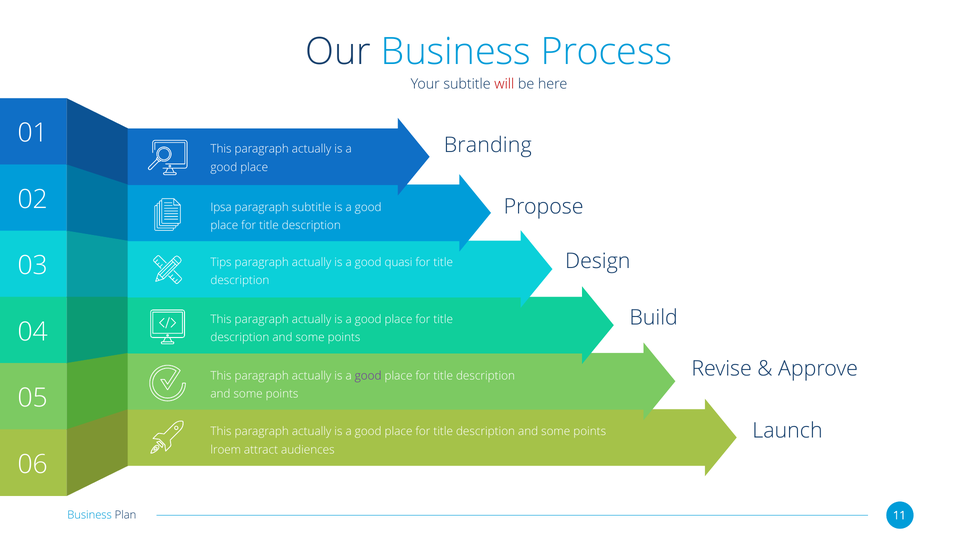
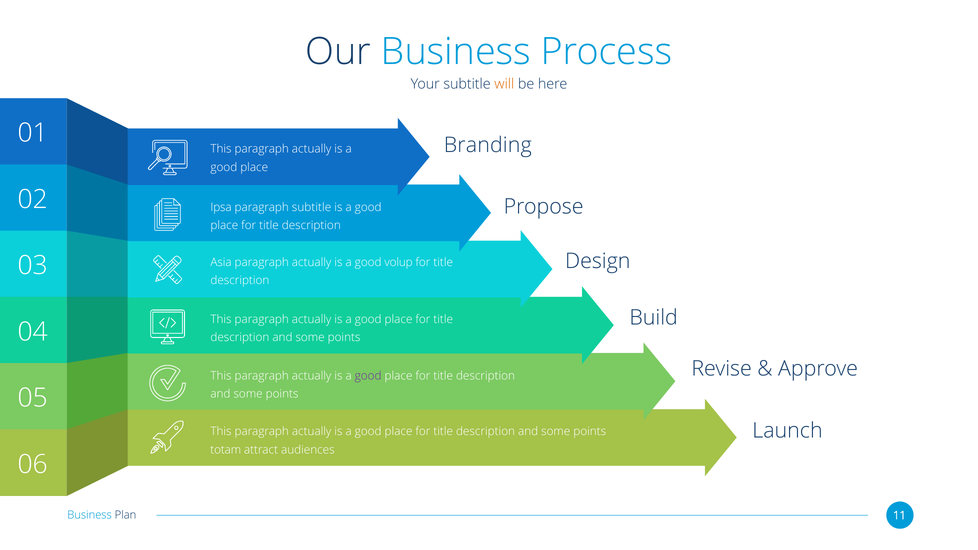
will colour: red -> orange
Tips: Tips -> Asia
quasi: quasi -> volup
lroem: lroem -> totam
